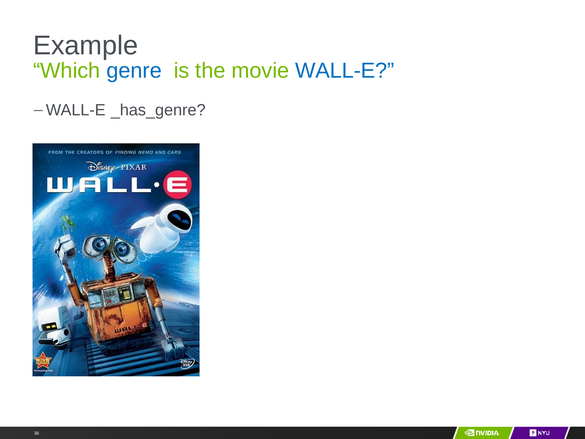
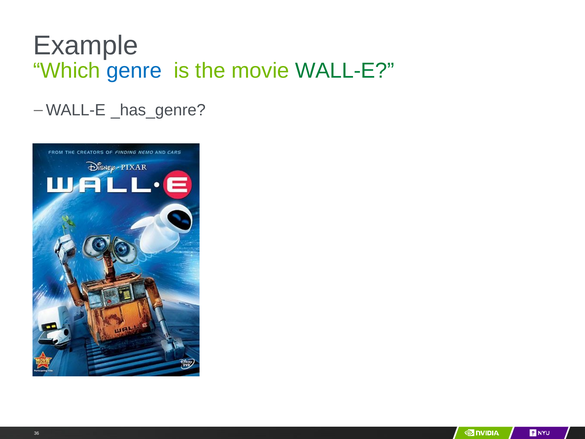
WALL-E at (345, 71) colour: blue -> green
